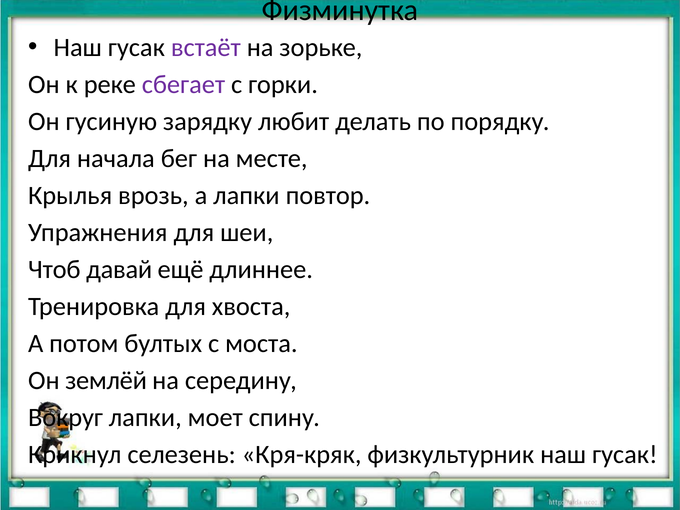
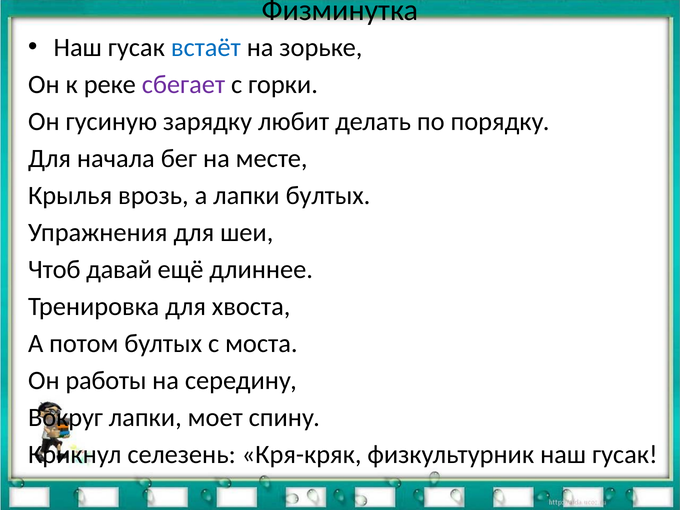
встаёт colour: purple -> blue
лапки повтор: повтор -> бултых
землёй: землёй -> работы
